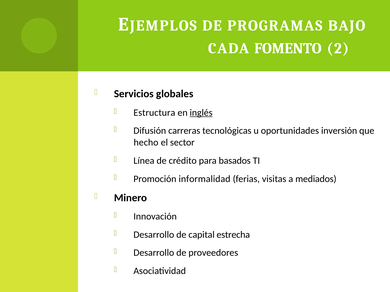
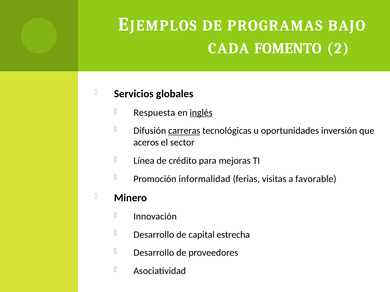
Estructura: Estructura -> Respuesta
carreras underline: none -> present
hecho: hecho -> aceros
basados: basados -> mejoras
mediados: mediados -> favorable
